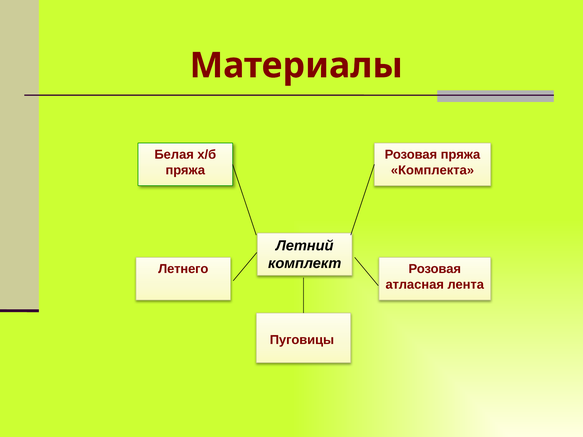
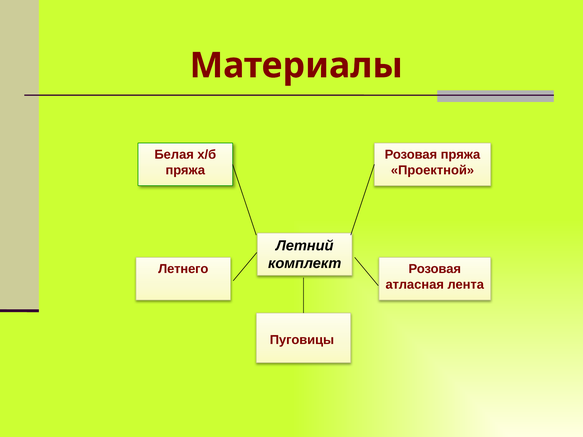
Комплекта: Комплекта -> Проектной
